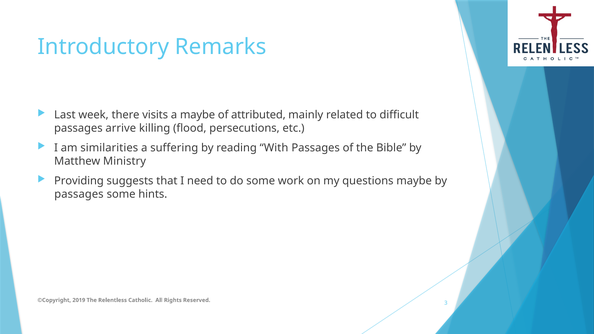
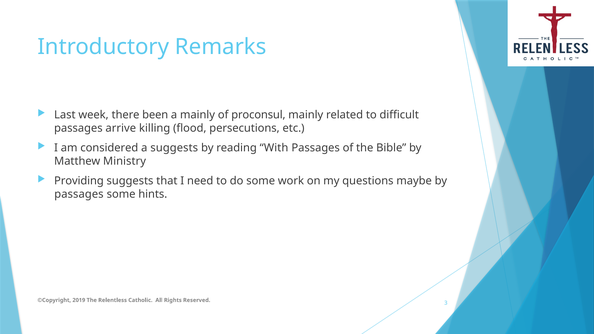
visits: visits -> been
a maybe: maybe -> mainly
attributed: attributed -> proconsul
similarities: similarities -> considered
a suffering: suffering -> suggests
